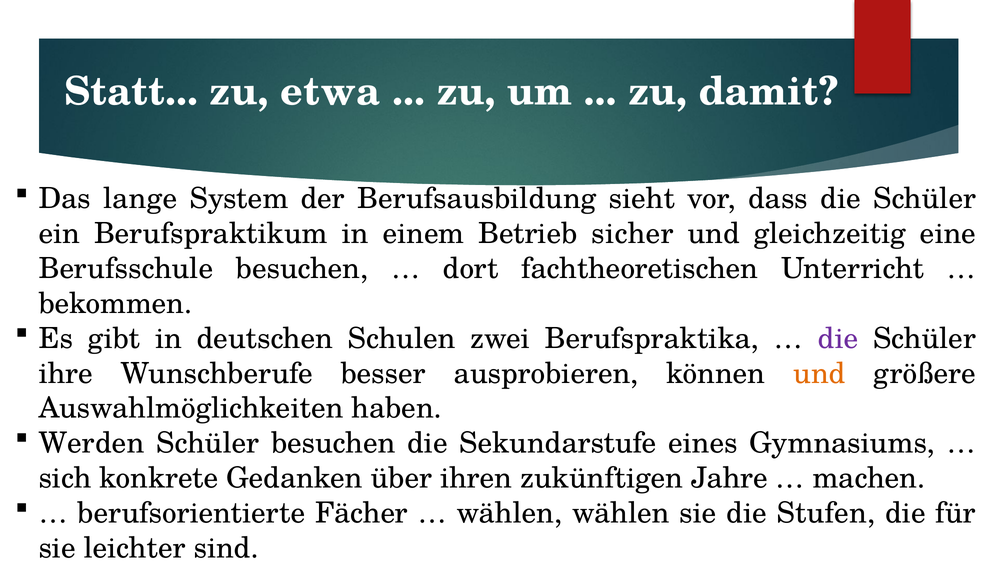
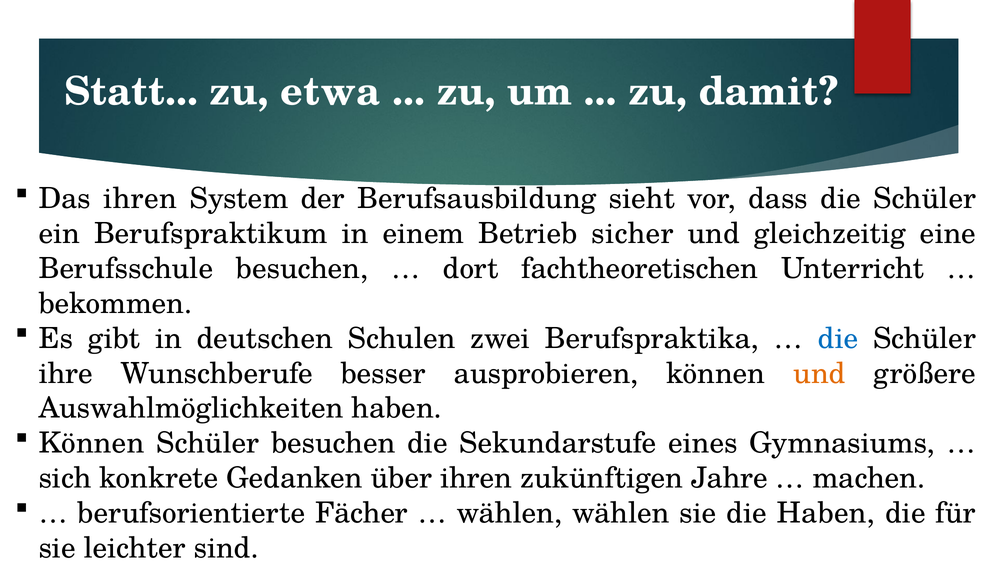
Das lange: lange -> ihren
die at (838, 339) colour: purple -> blue
Werden at (91, 444): Werden -> Können
die Stufen: Stufen -> Haben
